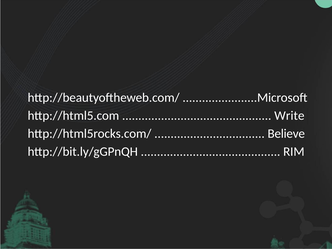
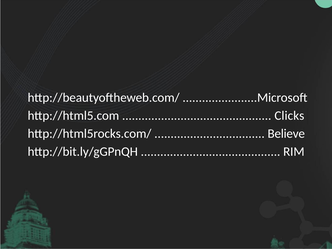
Write: Write -> Clicks
